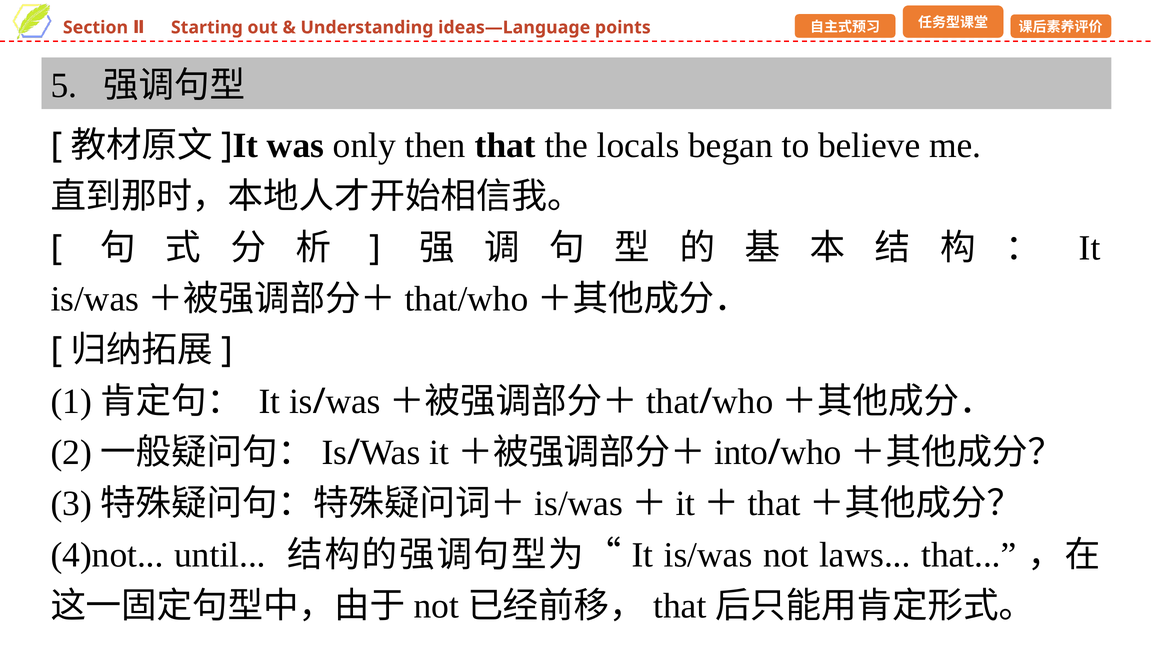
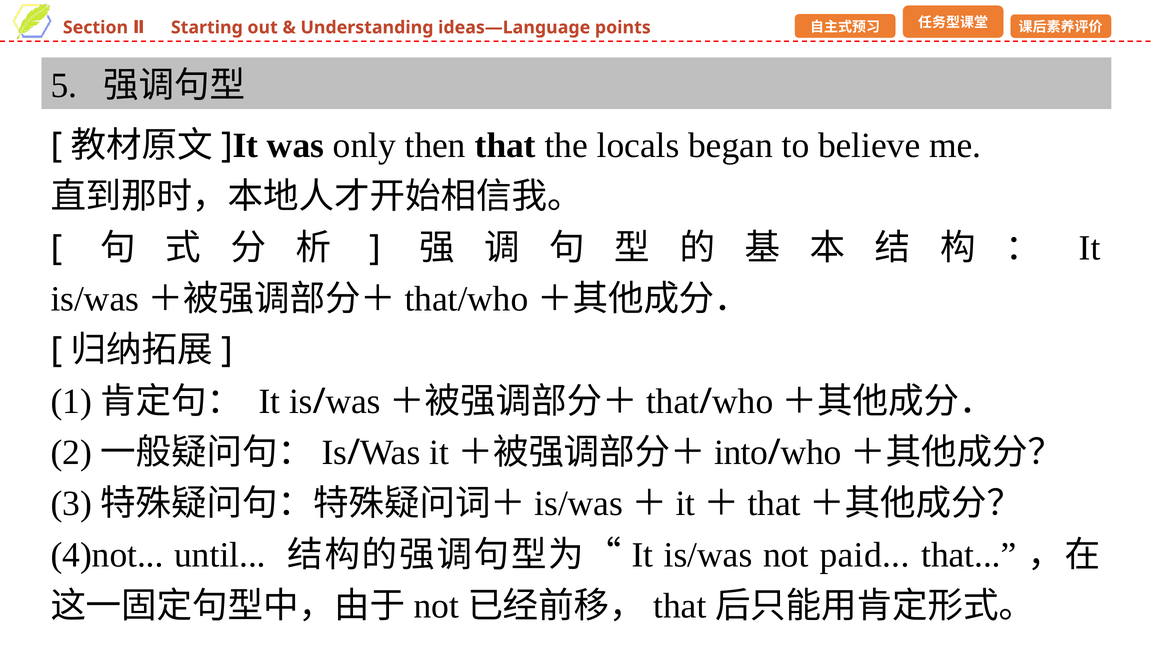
laws: laws -> paid
